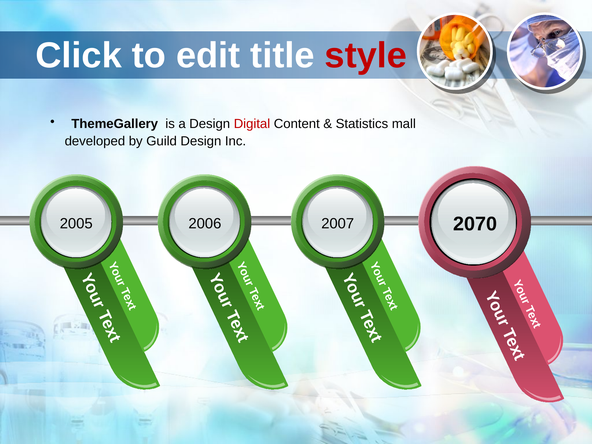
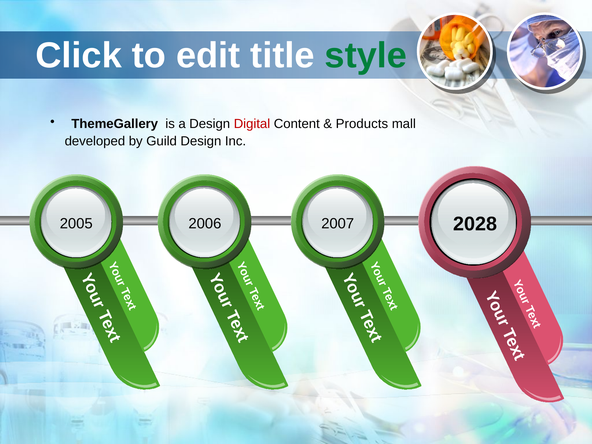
style colour: red -> green
Statistics: Statistics -> Products
2070: 2070 -> 2028
